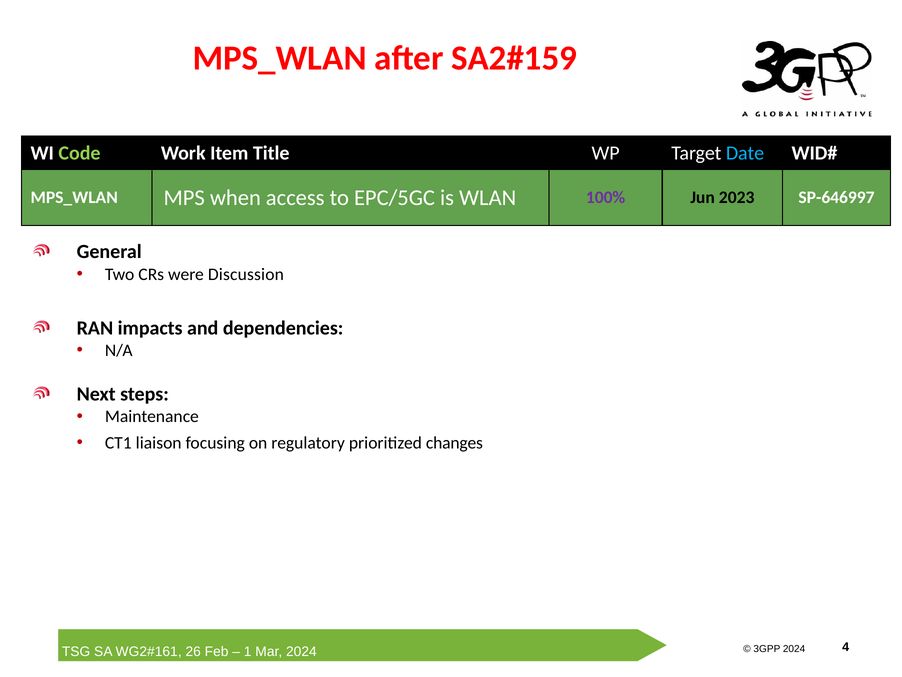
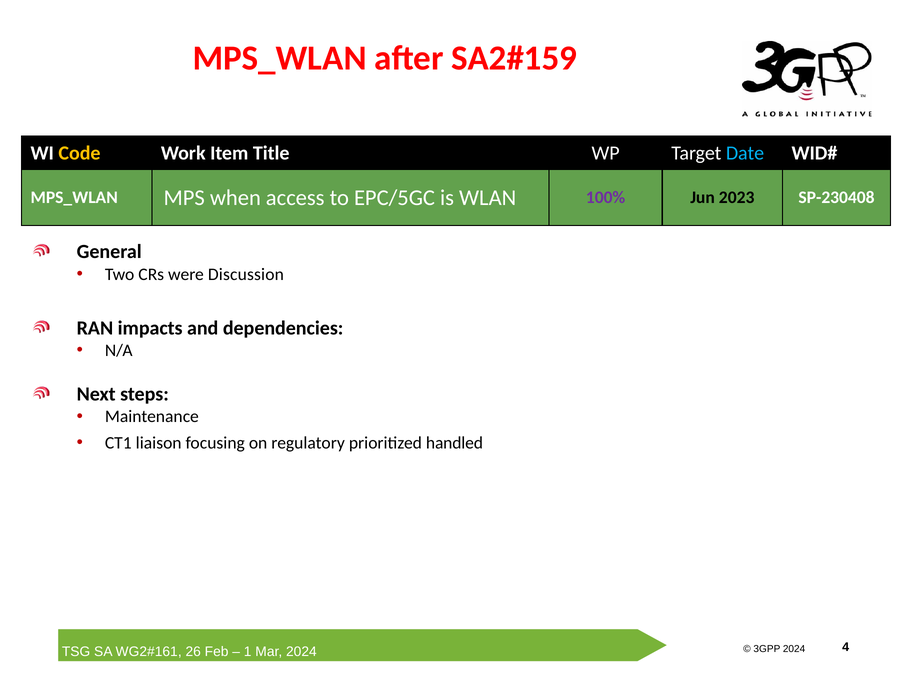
Code colour: light green -> yellow
SP-646997: SP-646997 -> SP-230408
changes: changes -> handled
